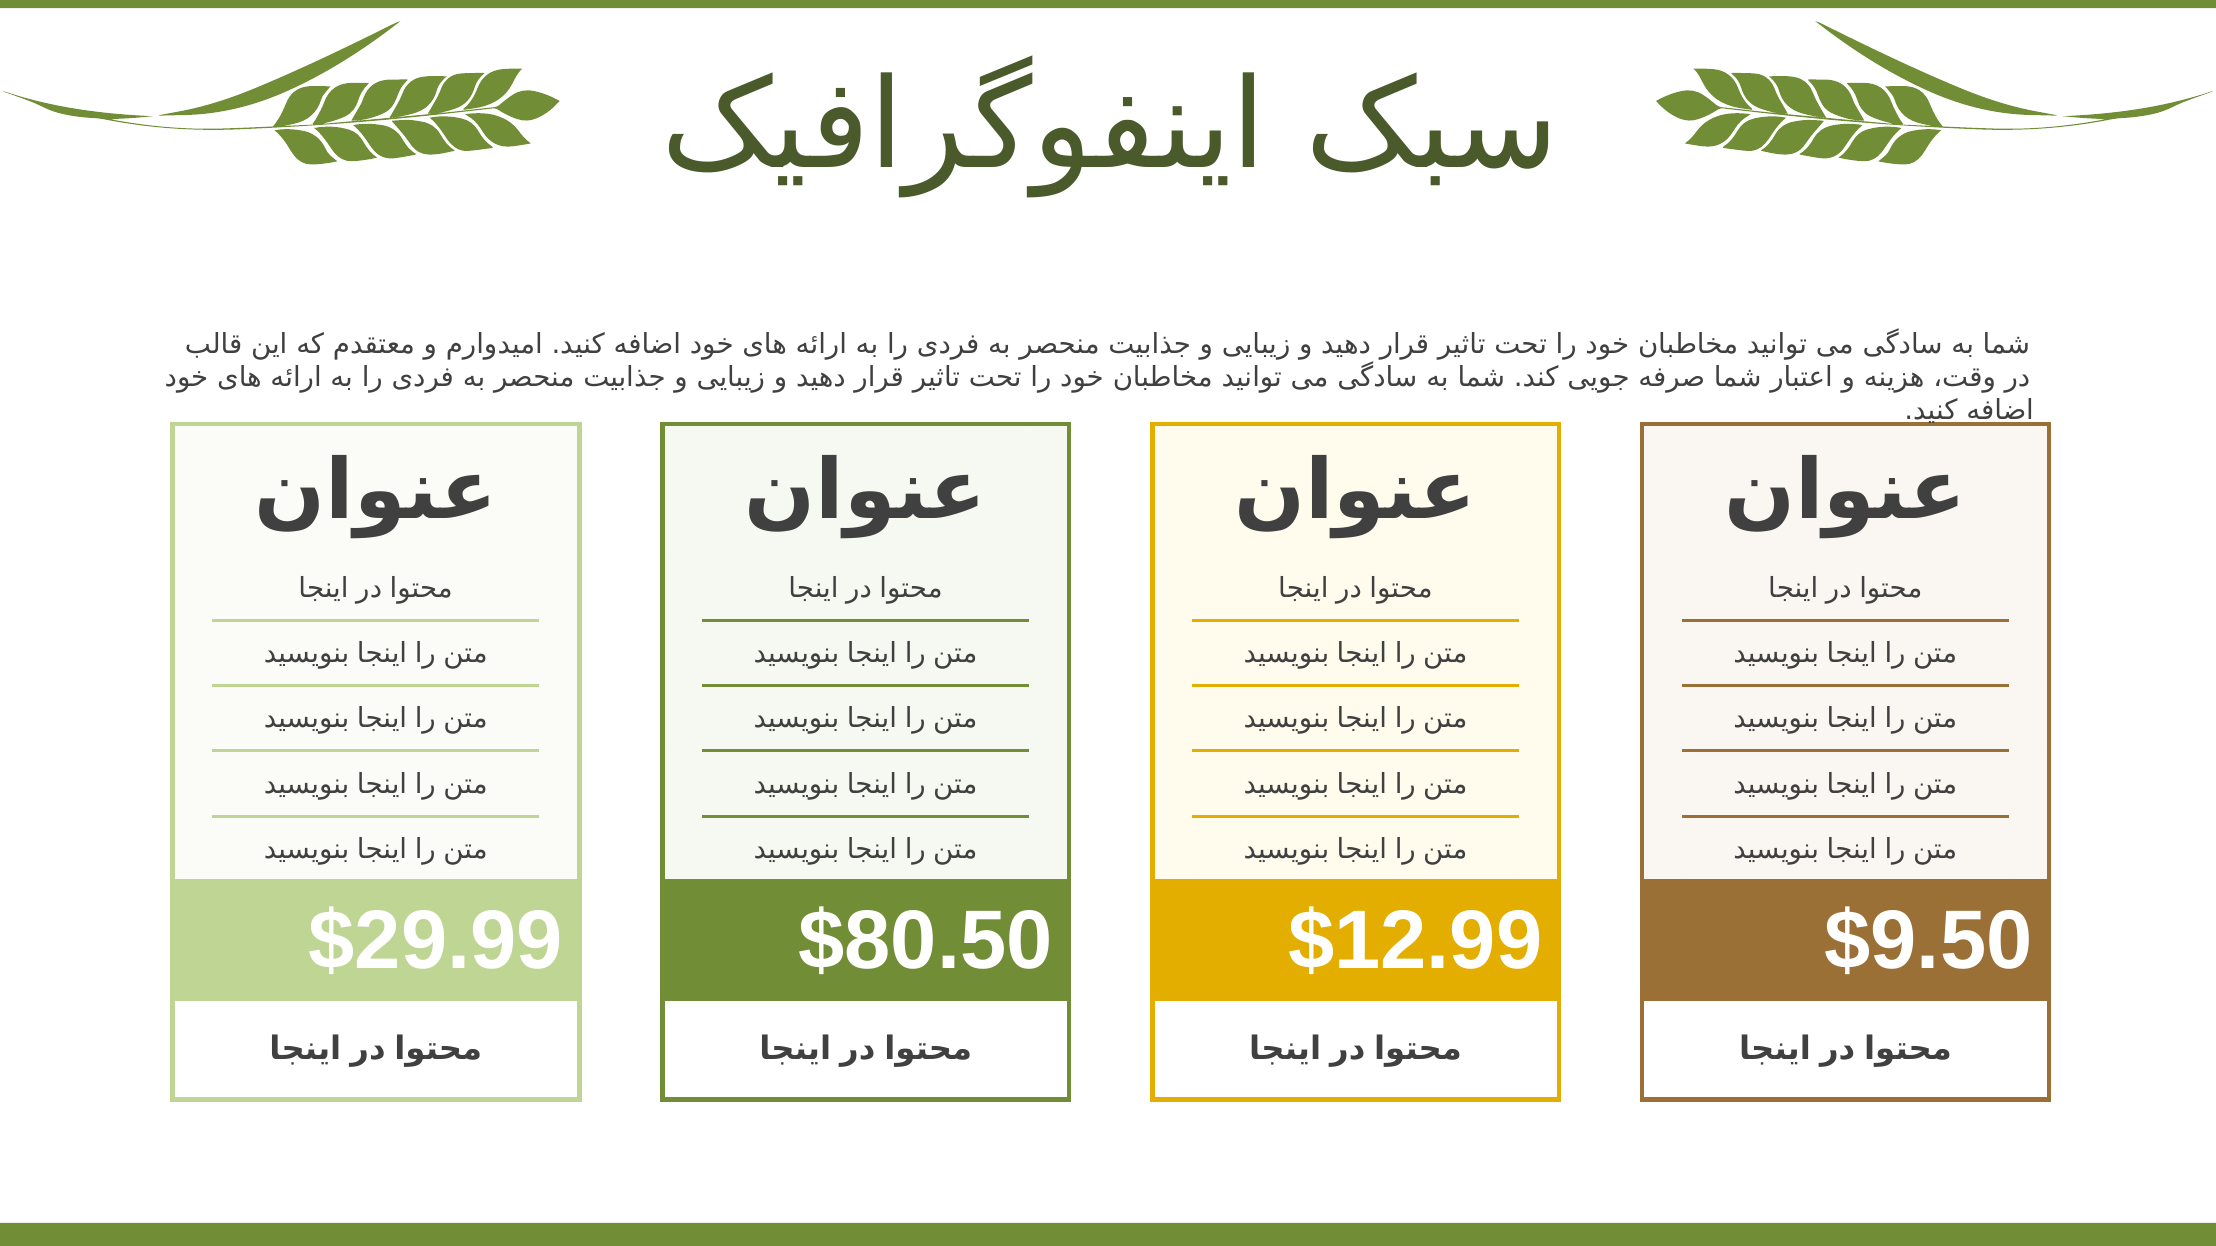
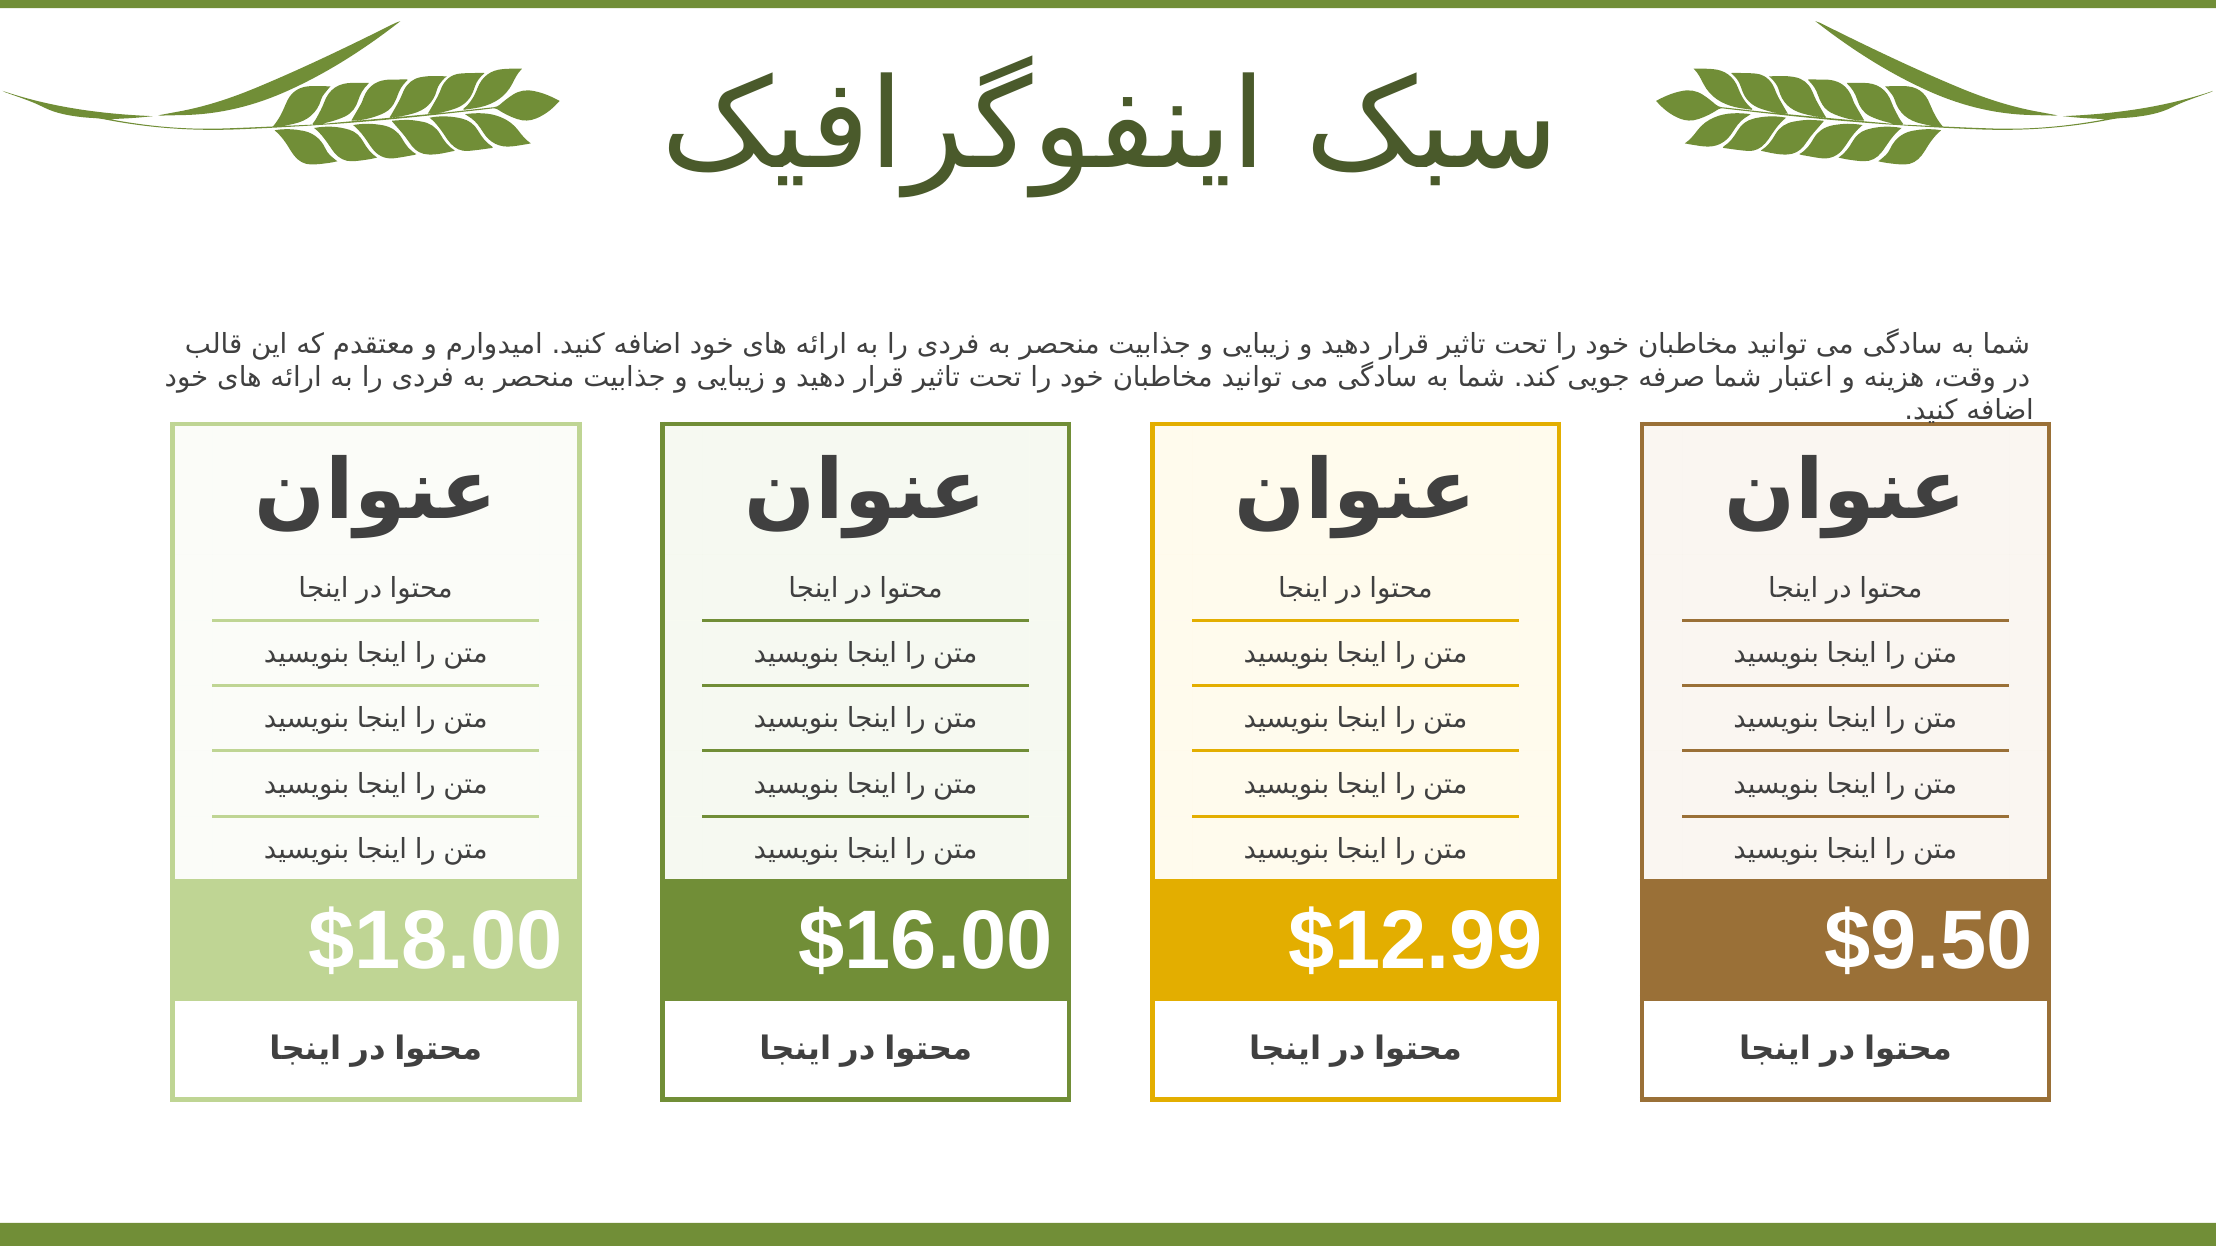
$29.99: $29.99 -> $18.00
$80.50: $80.50 -> $16.00
